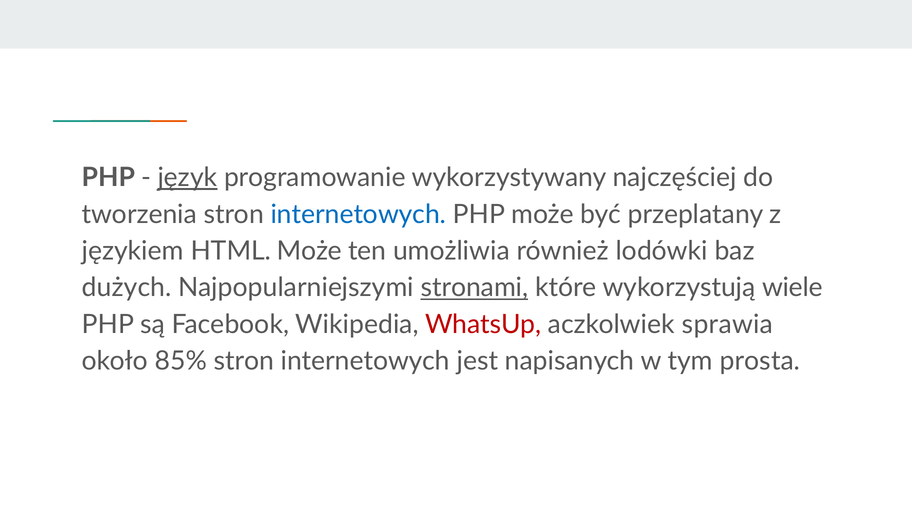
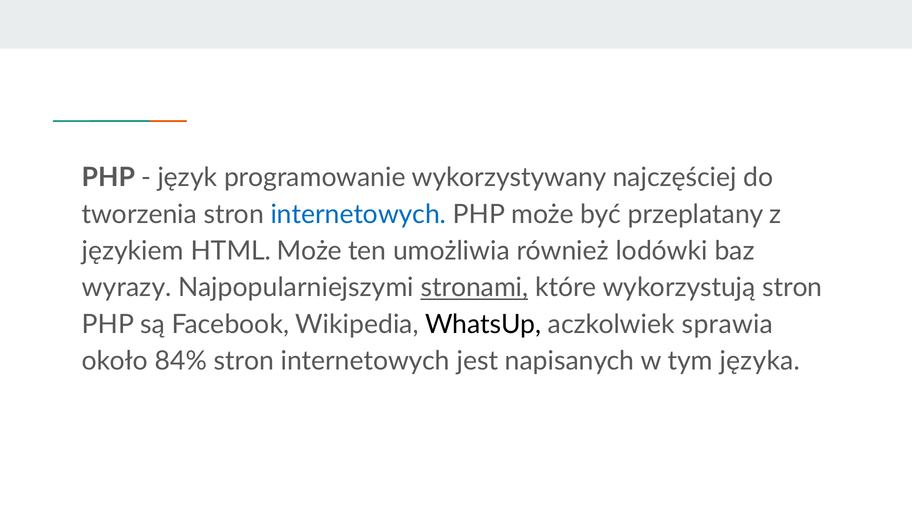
język underline: present -> none
dużych: dużych -> wyrazy
wykorzystują wiele: wiele -> stron
WhatsUp colour: red -> black
85%: 85% -> 84%
prosta: prosta -> języka
